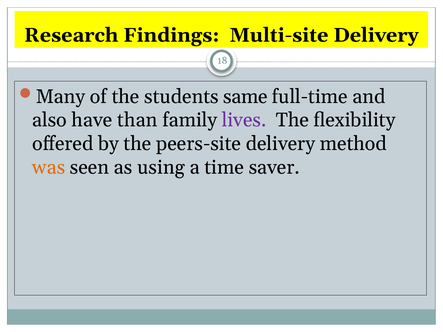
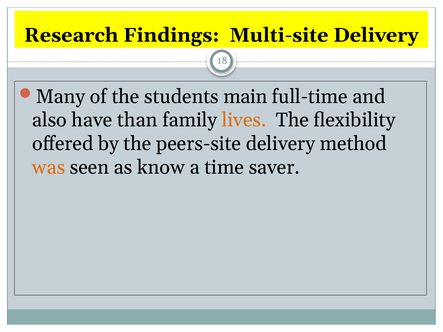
same: same -> main
lives colour: purple -> orange
using: using -> know
